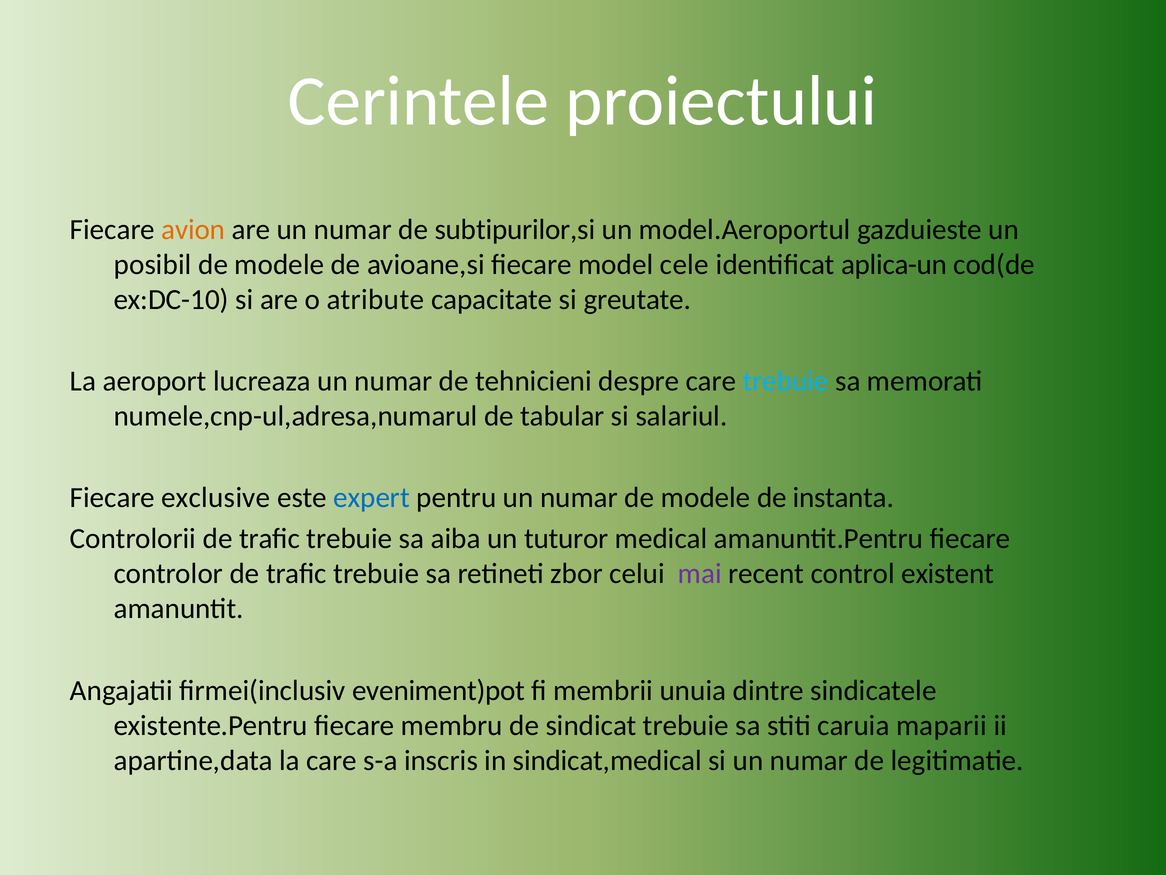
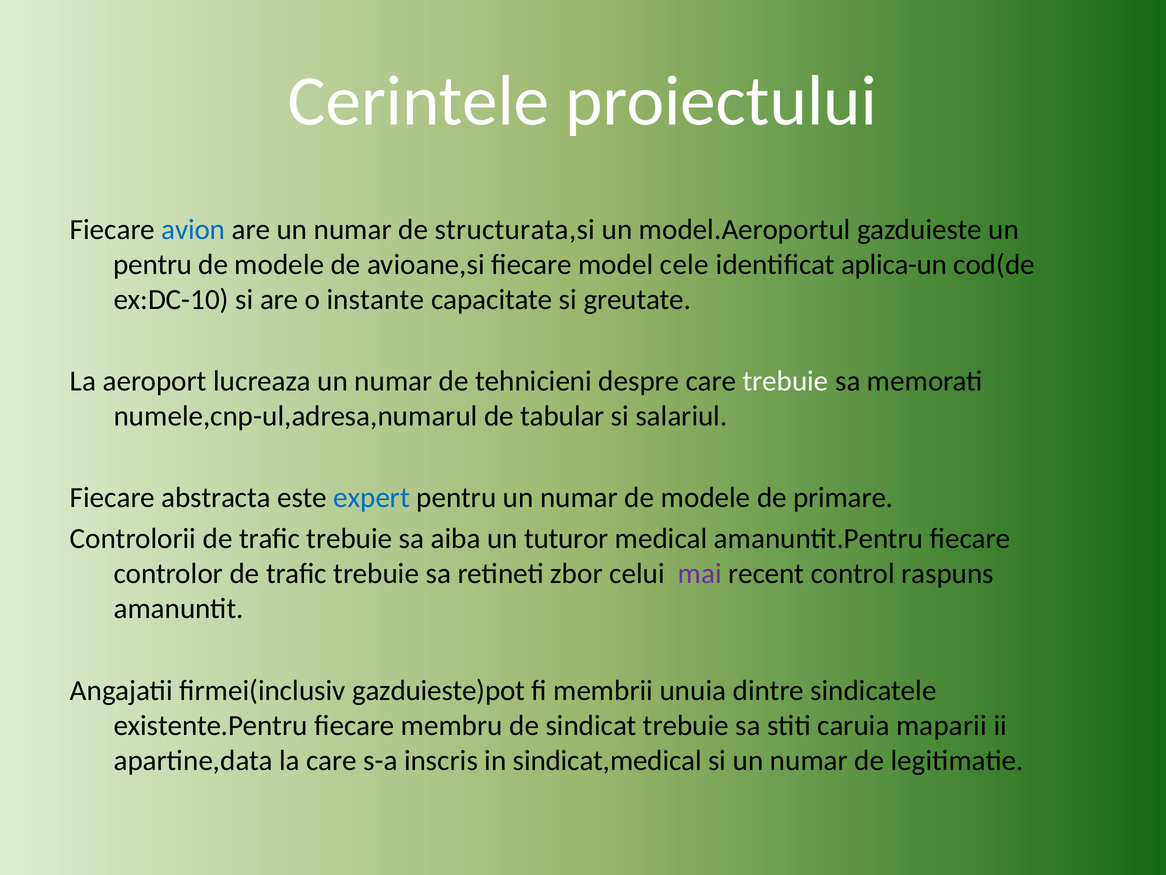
avion colour: orange -> blue
subtipurilor,si: subtipurilor,si -> structurata,si
posibil at (153, 264): posibil -> pentru
atribute: atribute -> instante
trebuie at (786, 381) colour: light blue -> white
exclusive: exclusive -> abstracta
instanta: instanta -> primare
existent: existent -> raspuns
eveniment)pot: eveniment)pot -> gazduieste)pot
